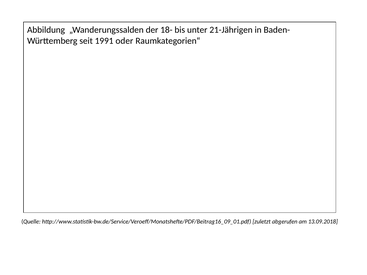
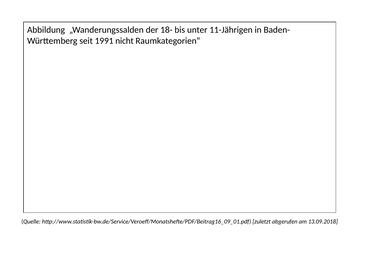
21-Jährigen: 21-Jährigen -> 11-Jährigen
oder: oder -> nicht
